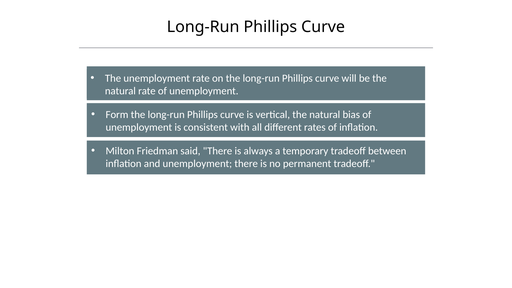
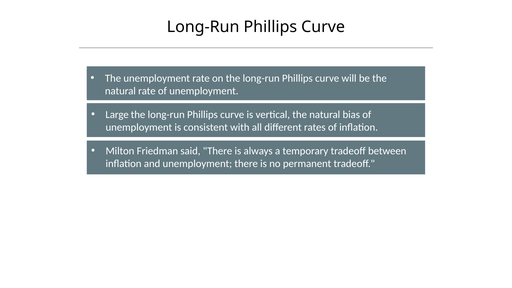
Form: Form -> Large
